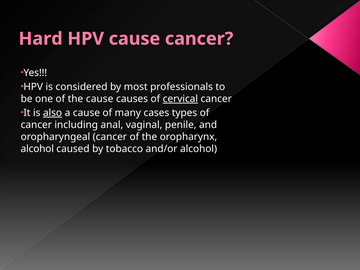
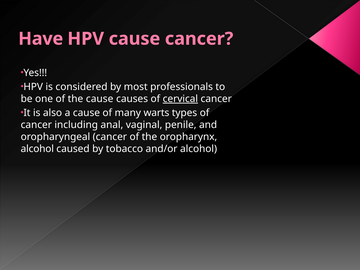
Hard: Hard -> Have
also underline: present -> none
cases: cases -> warts
